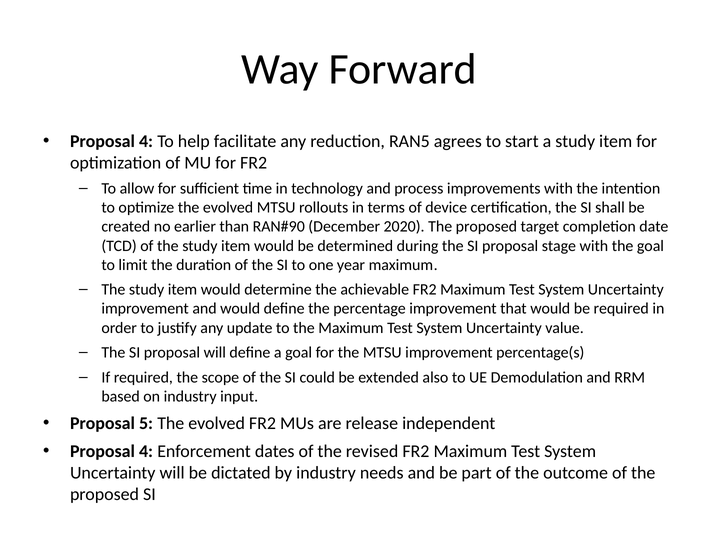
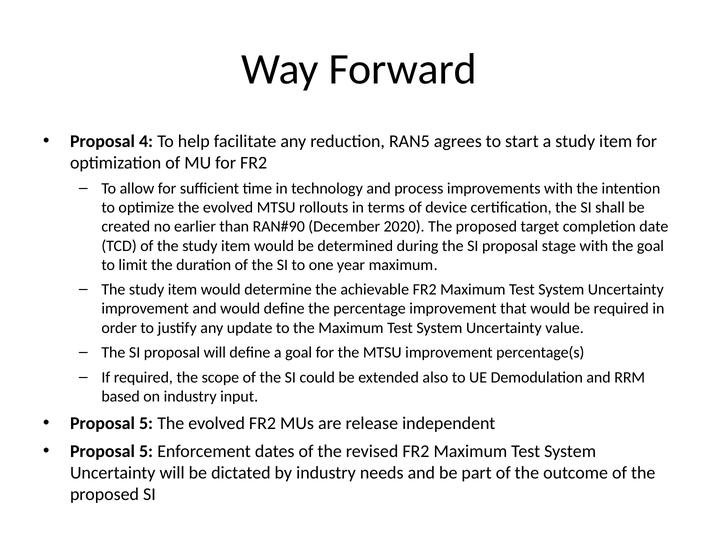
4 at (146, 452): 4 -> 5
